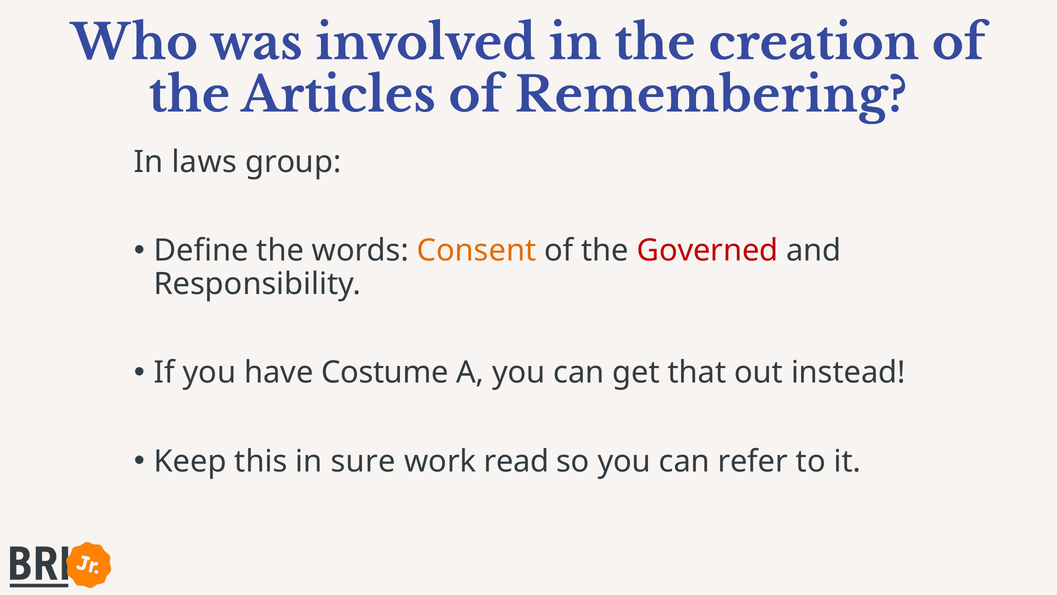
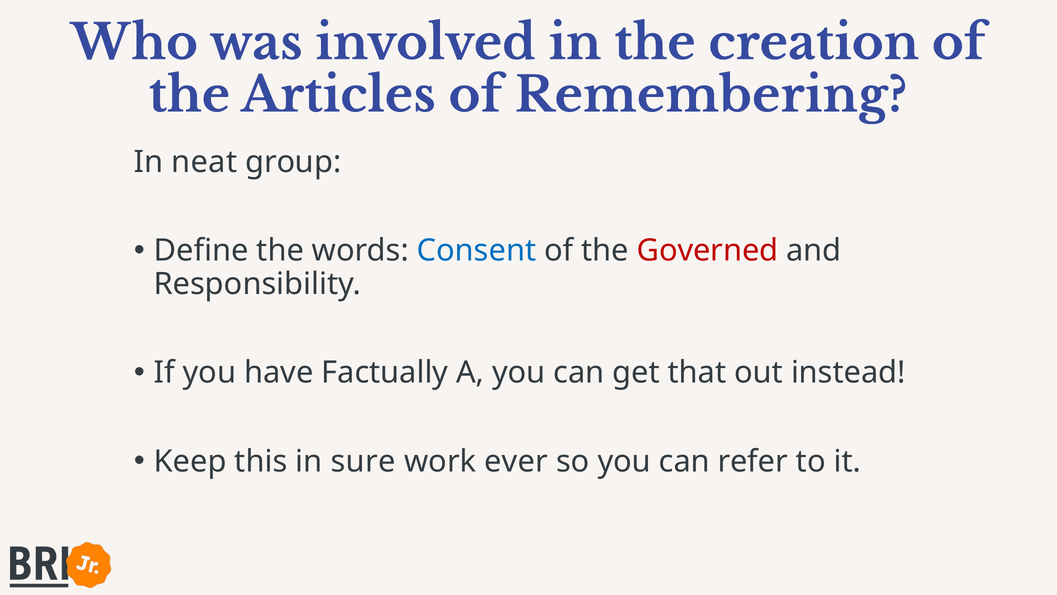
laws: laws -> neat
Consent colour: orange -> blue
Costume: Costume -> Factually
read: read -> ever
